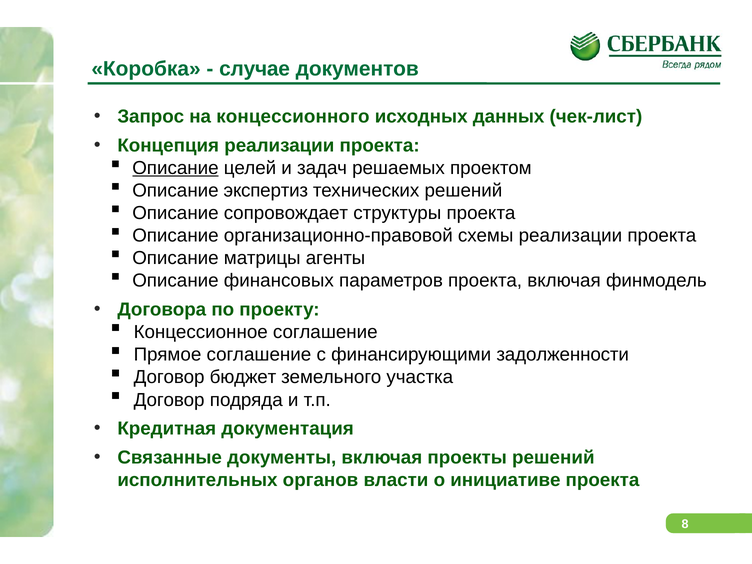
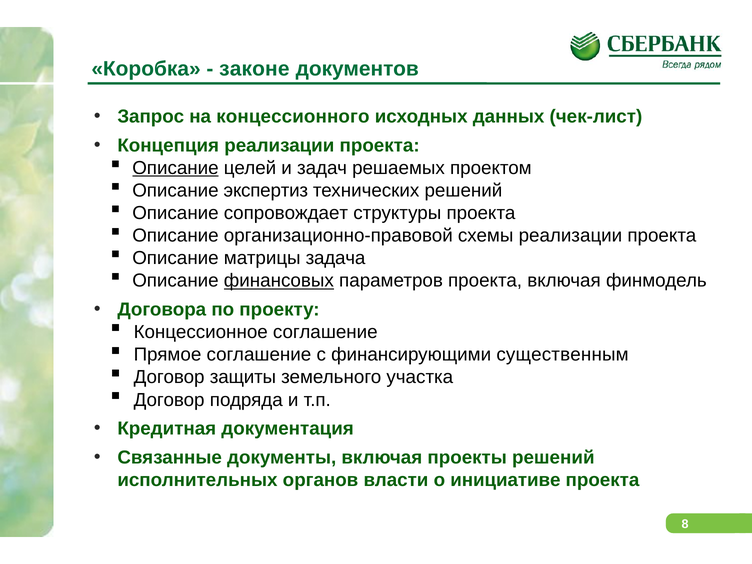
случае: случае -> законе
агенты: агенты -> задача
финансовых underline: none -> present
задолженности: задолженности -> существенным
бюджет: бюджет -> защиты
